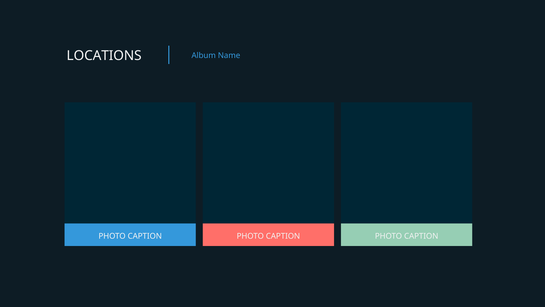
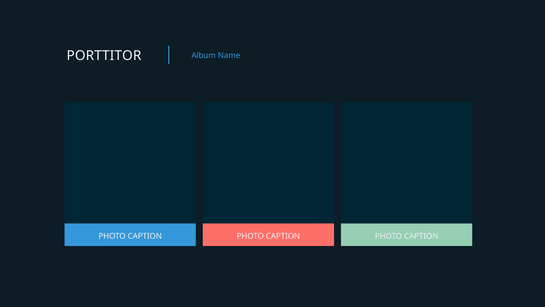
LOCATIONS: LOCATIONS -> PORTTITOR
